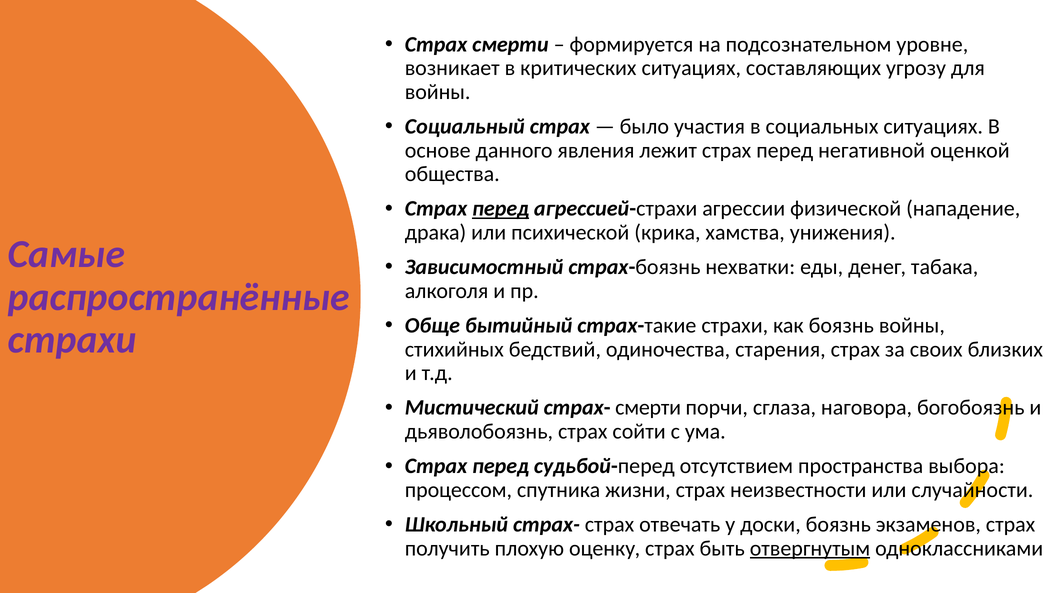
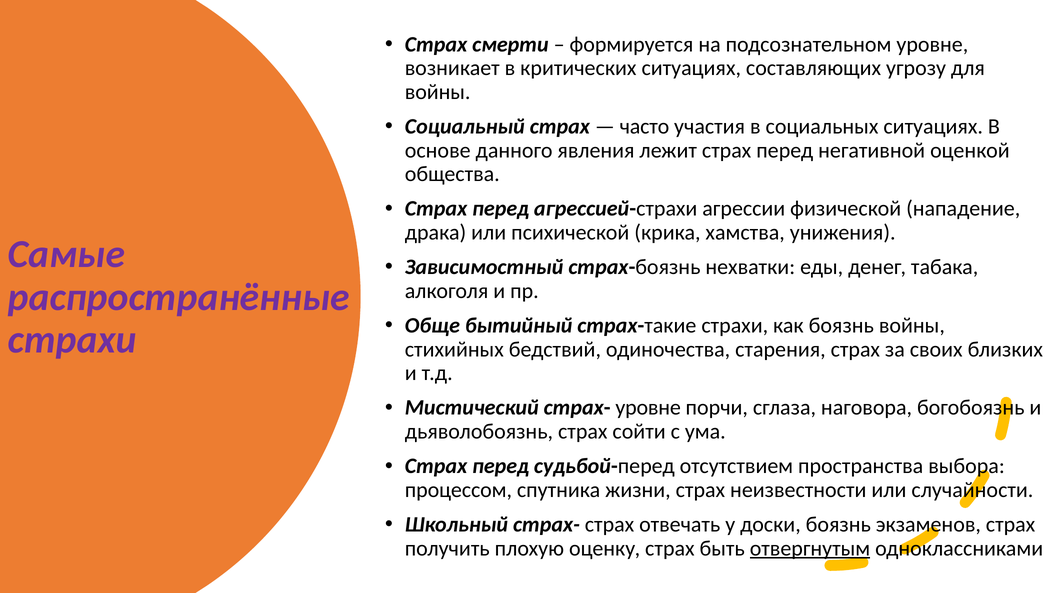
было: было -> часто
перед at (501, 209) underline: present -> none
страх- смерти: смерти -> уровне
